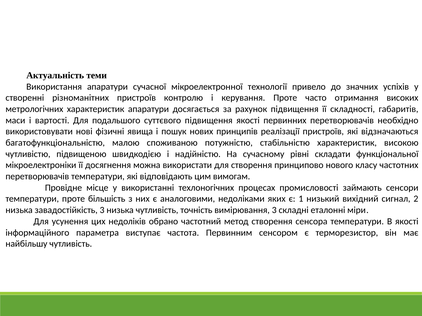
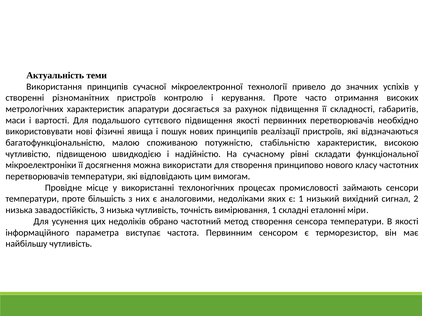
Використання апаратури: апаратури -> принципів
вимірювання 3: 3 -> 1
